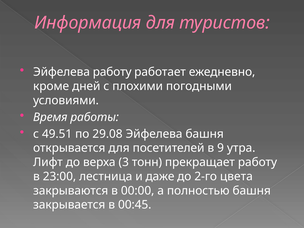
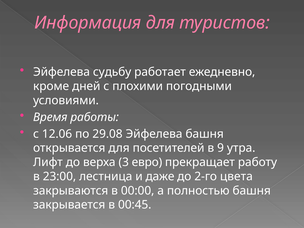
Эйфелева работу: работу -> судьбу
49.51: 49.51 -> 12.06
тонн: тонн -> евро
